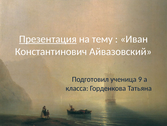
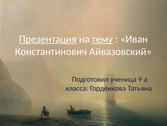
тему underline: none -> present
